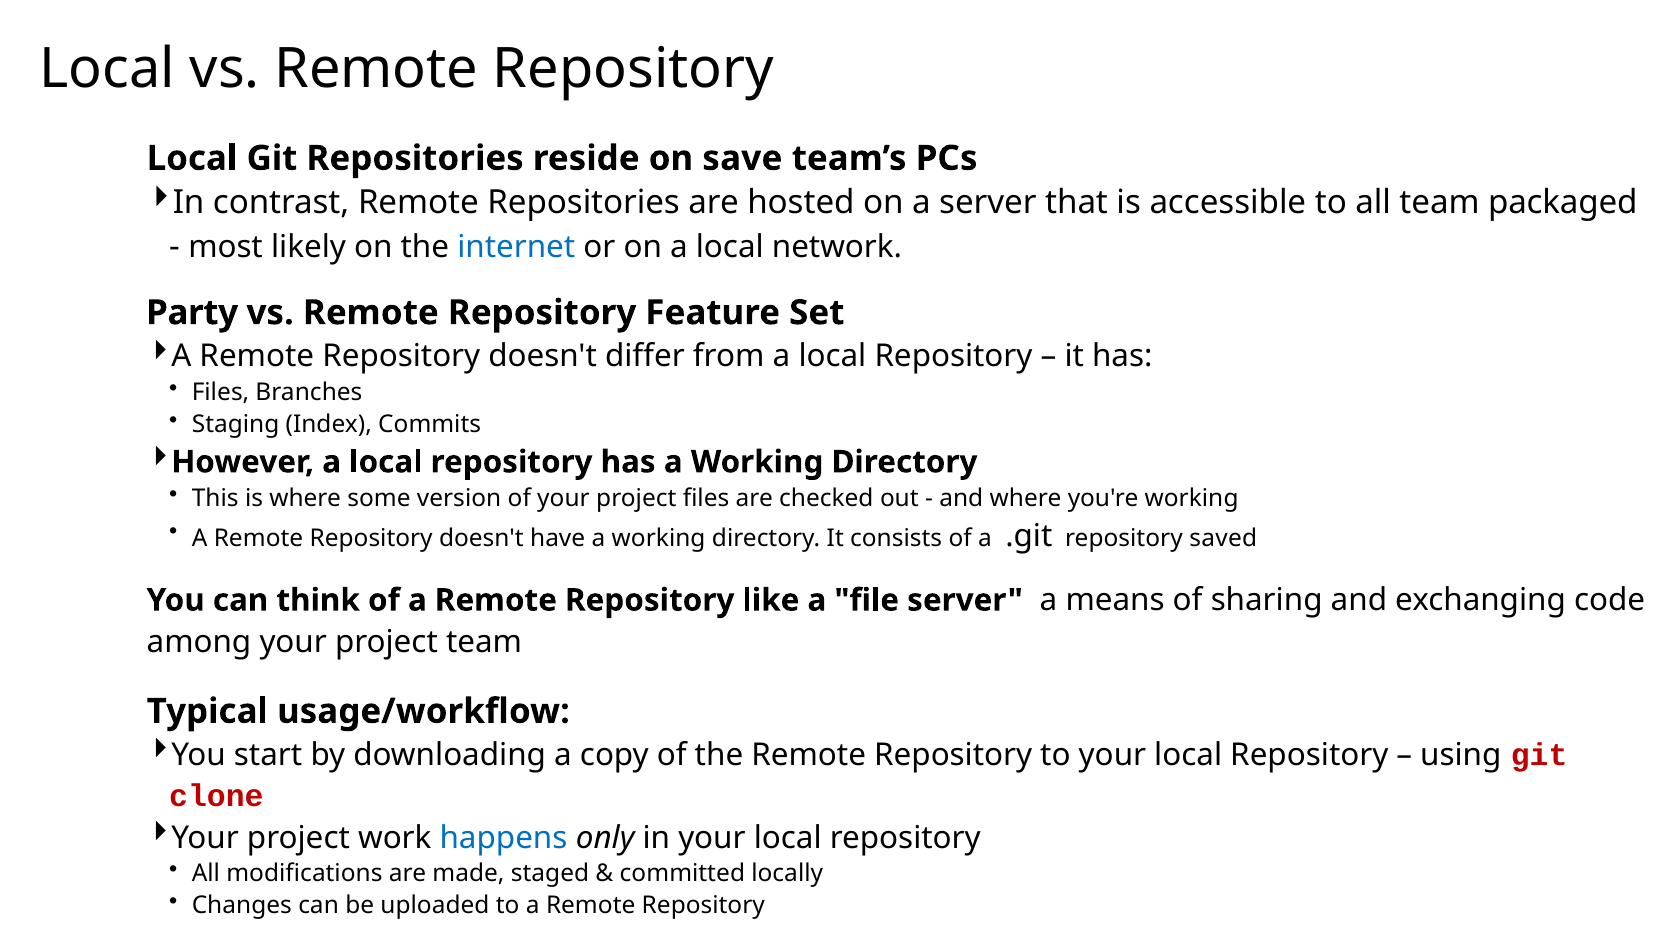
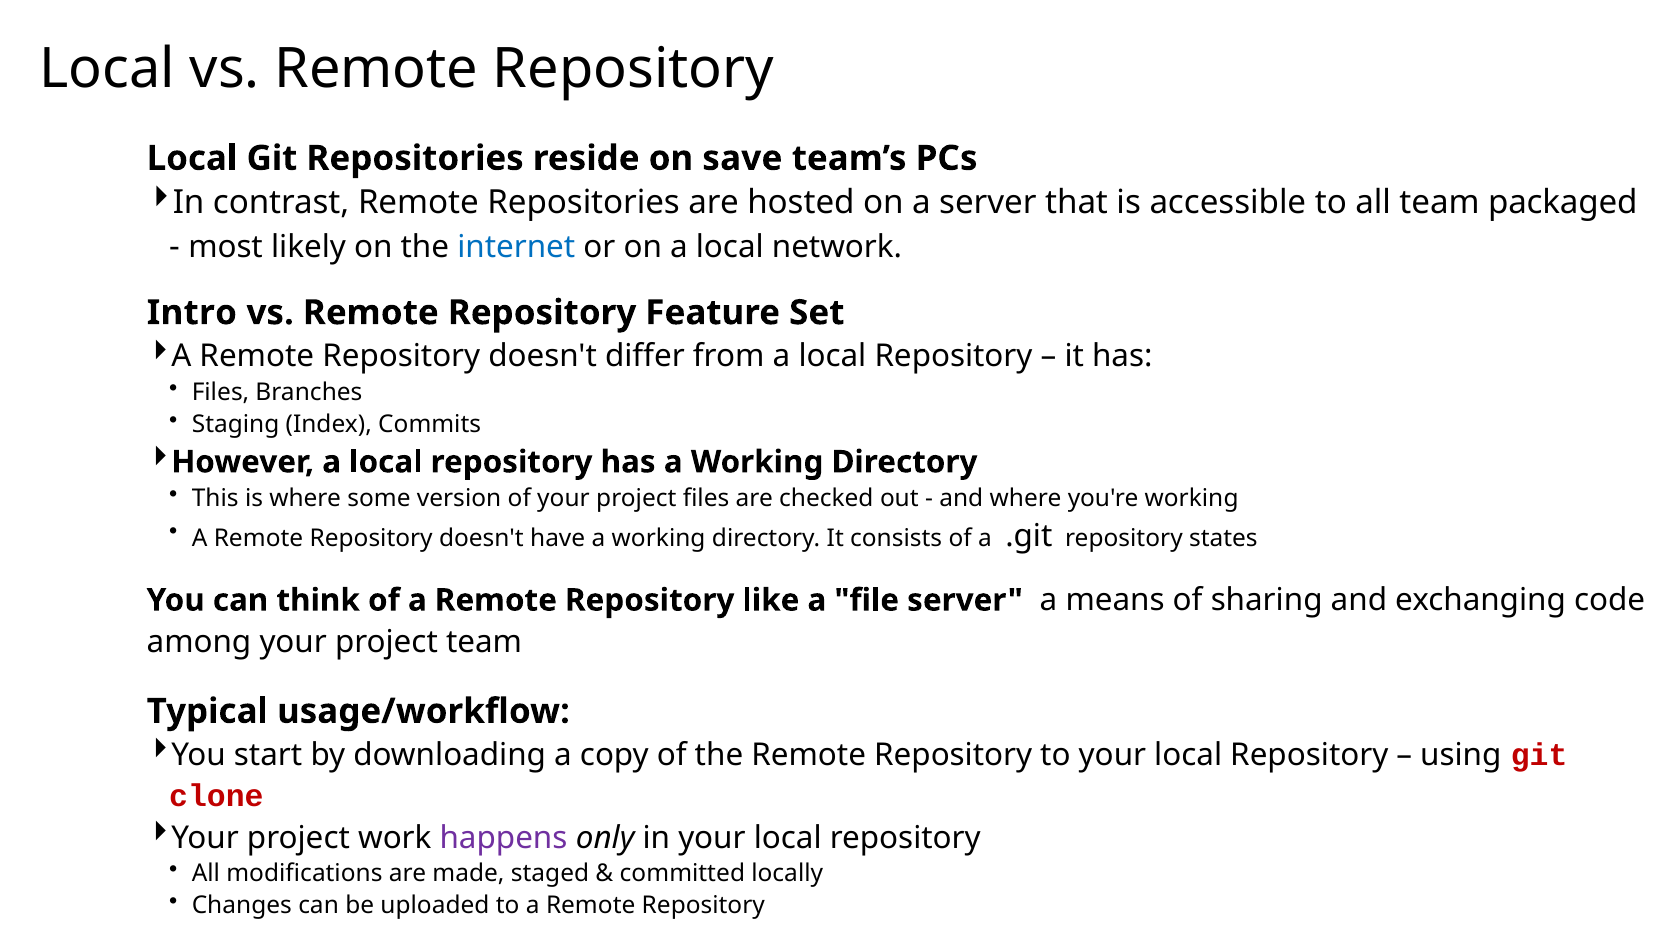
Party: Party -> Intro
saved: saved -> states
happens colour: blue -> purple
